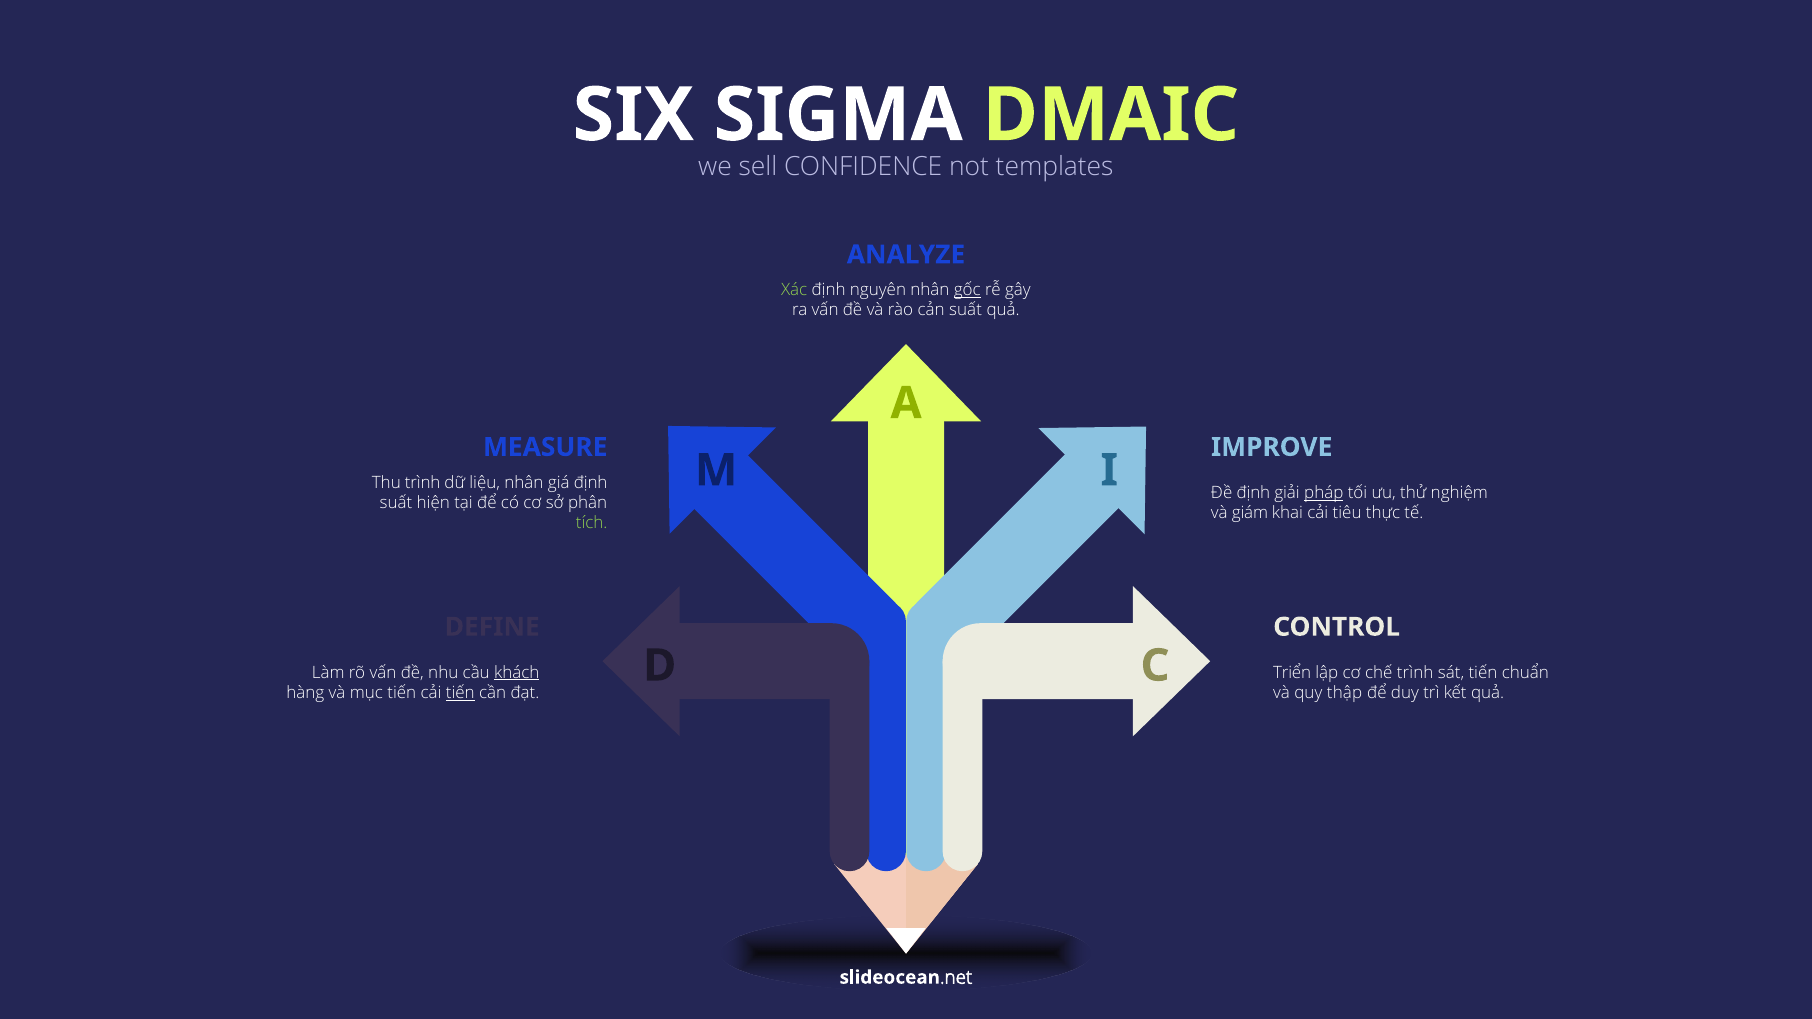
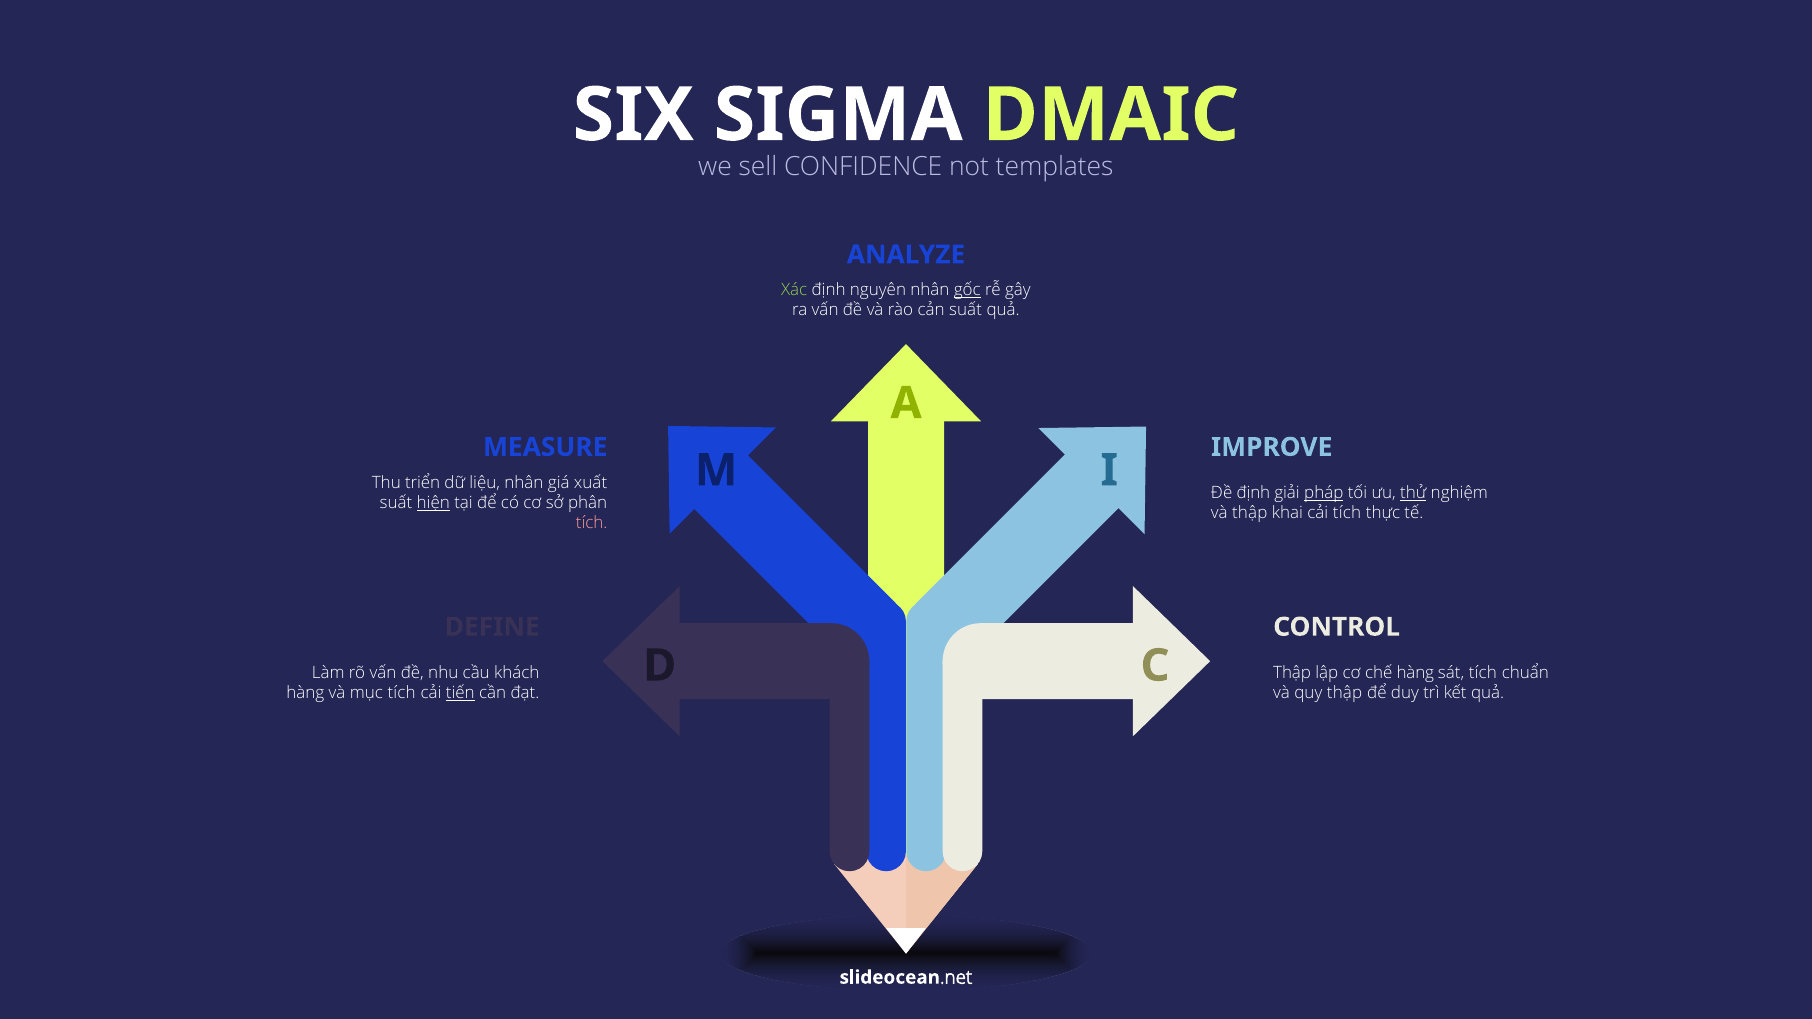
Thu trình: trình -> triển
giá định: định -> xuất
thử underline: none -> present
hiện underline: none -> present
và giám: giám -> thập
cải tiêu: tiêu -> tích
tích at (592, 523) colour: light green -> pink
khách underline: present -> none
Triển at (1292, 673): Triển -> Thập
chế trình: trình -> hàng
sát tiến: tiến -> tích
mục tiến: tiến -> tích
